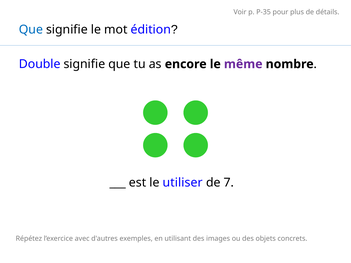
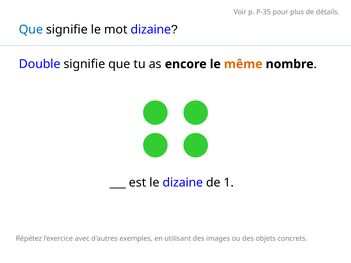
mot édition: édition -> dizaine
même colour: purple -> orange
le utiliser: utiliser -> dizaine
7: 7 -> 1
